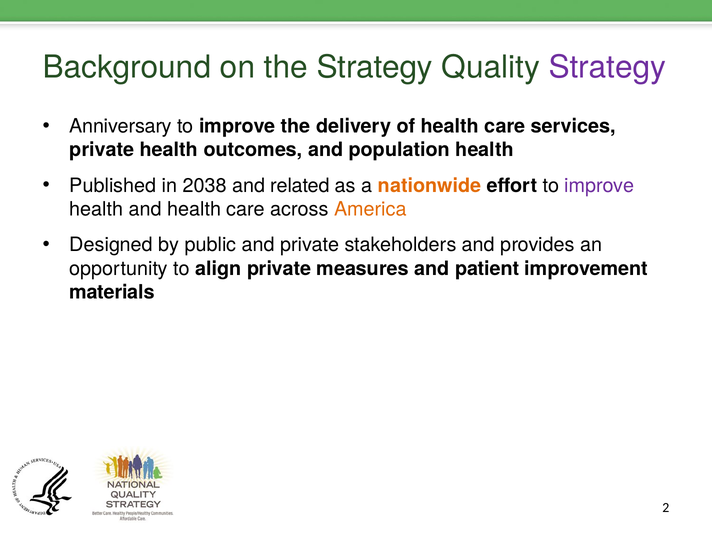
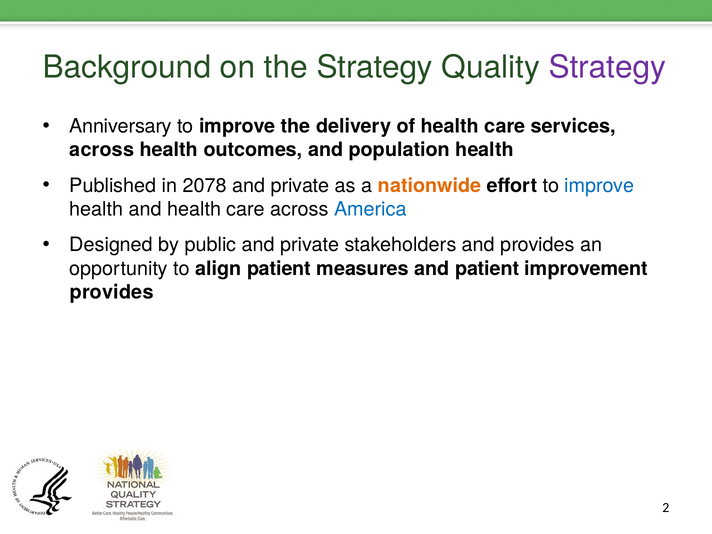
private at (102, 150): private -> across
2038: 2038 -> 2078
related at (300, 186): related -> private
improve at (599, 186) colour: purple -> blue
America colour: orange -> blue
align private: private -> patient
materials at (112, 292): materials -> provides
